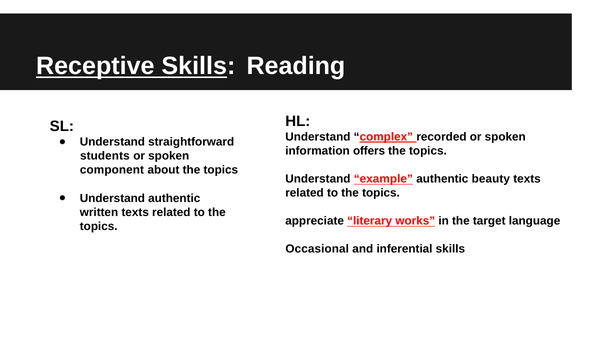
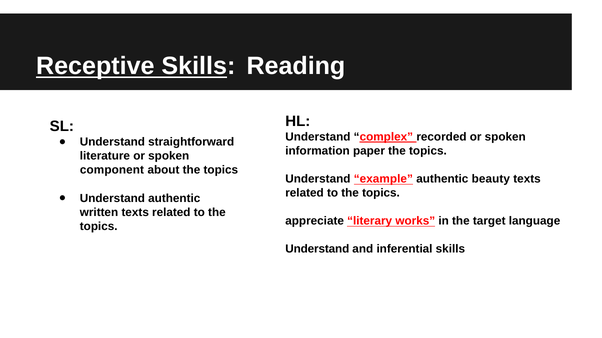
offers: offers -> paper
students: students -> literature
Occasional at (317, 250): Occasional -> Understand
